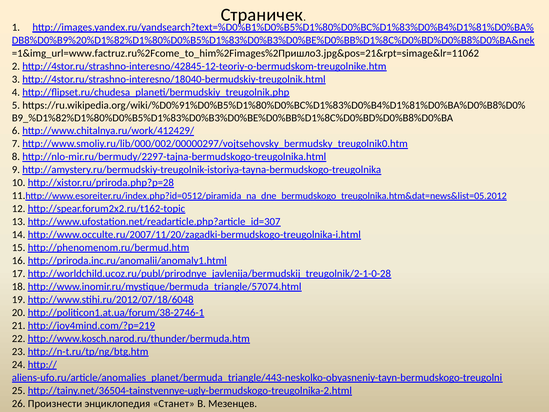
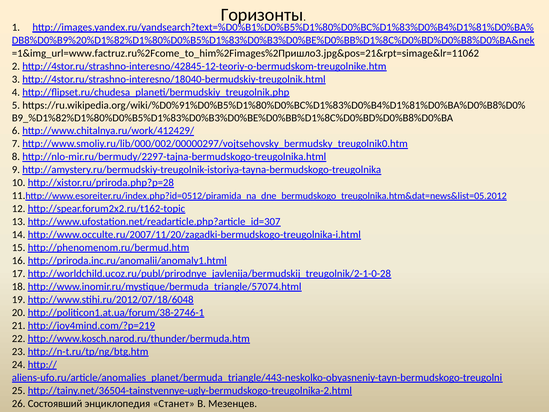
Страничек: Страничек -> Горизонты
Произнести: Произнести -> Состоявший
